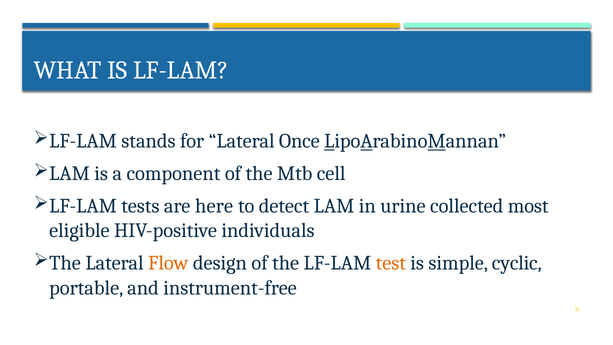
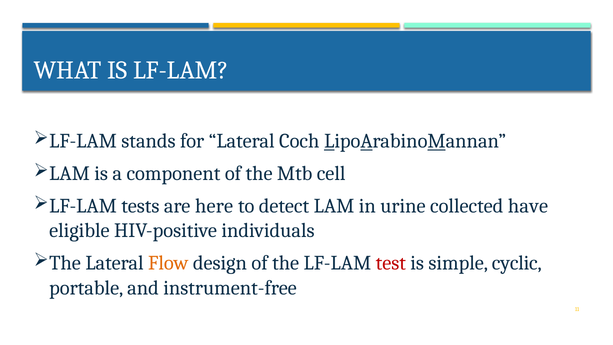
Once: Once -> Coch
most: most -> have
test colour: orange -> red
